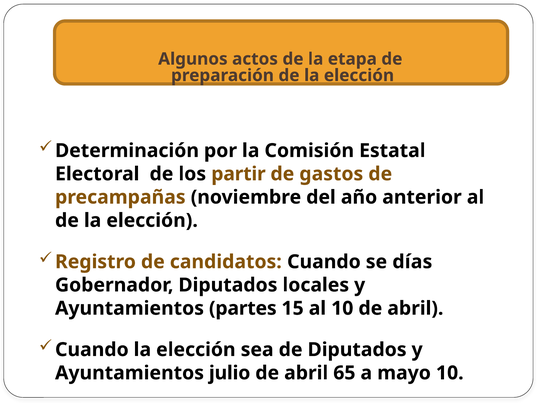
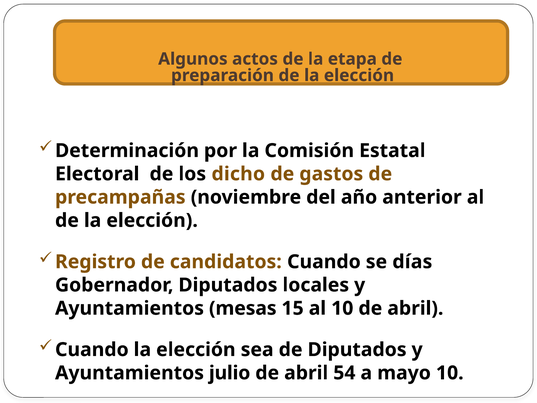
partir: partir -> dicho
partes: partes -> mesas
65: 65 -> 54
